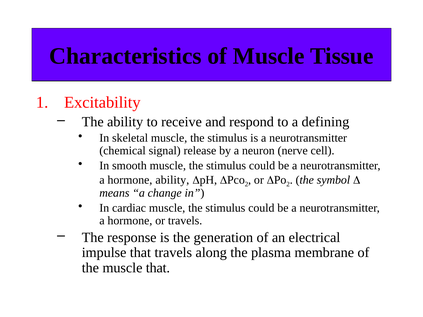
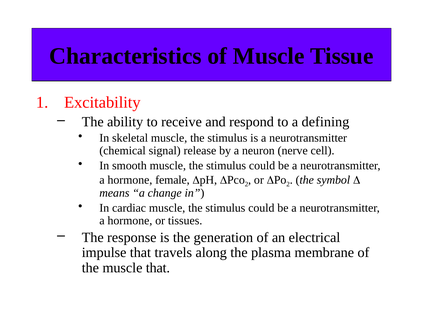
hormone ability: ability -> female
or travels: travels -> tissues
